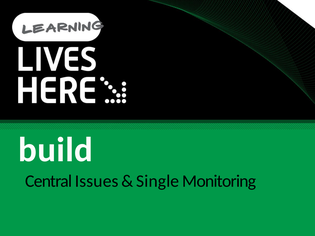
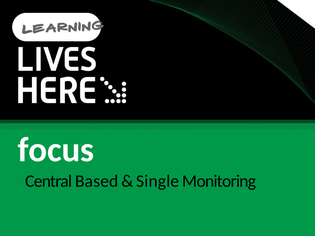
build: build -> focus
Issues: Issues -> Based
